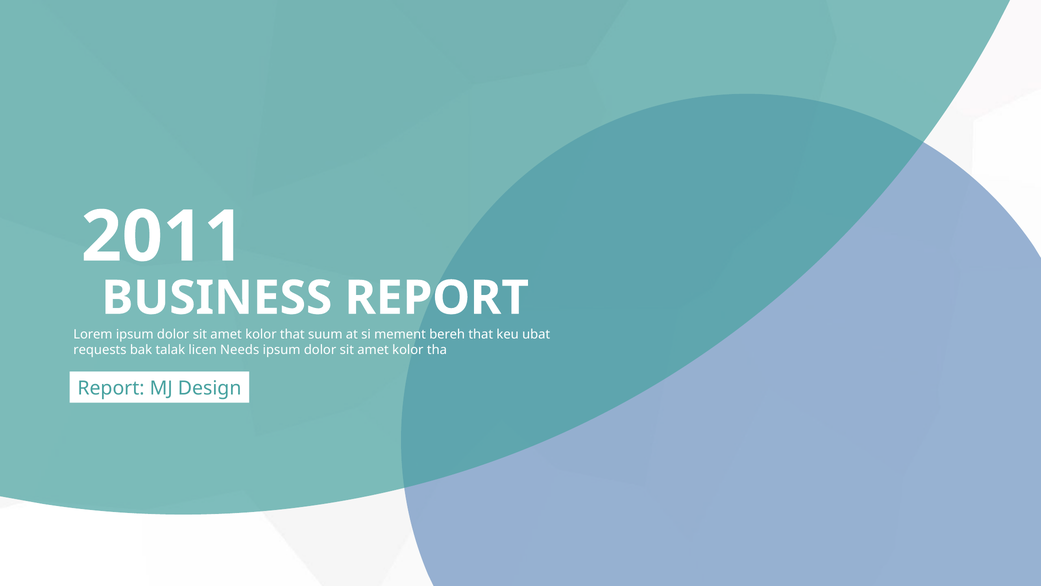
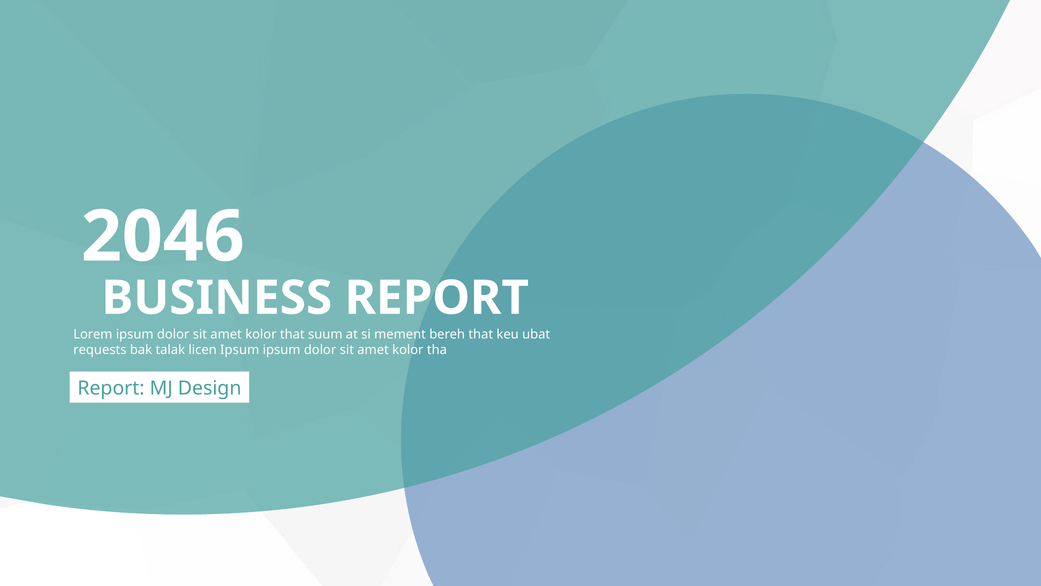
2011: 2011 -> 2046
licen Needs: Needs -> Ipsum
